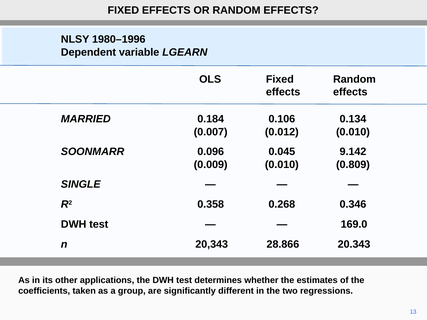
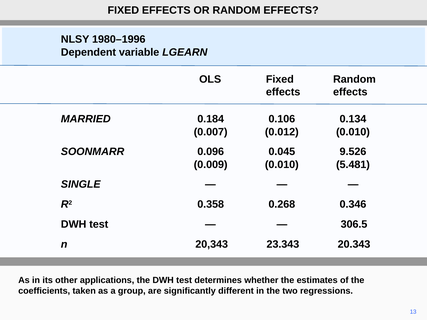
9.142: 9.142 -> 9.526
0.809: 0.809 -> 5.481
169.0: 169.0 -> 306.5
28.866: 28.866 -> 23.343
